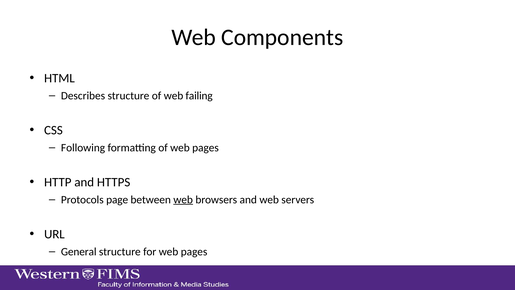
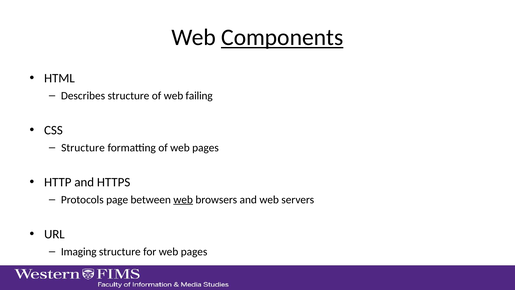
Components underline: none -> present
Following at (83, 147): Following -> Structure
General: General -> Imaging
